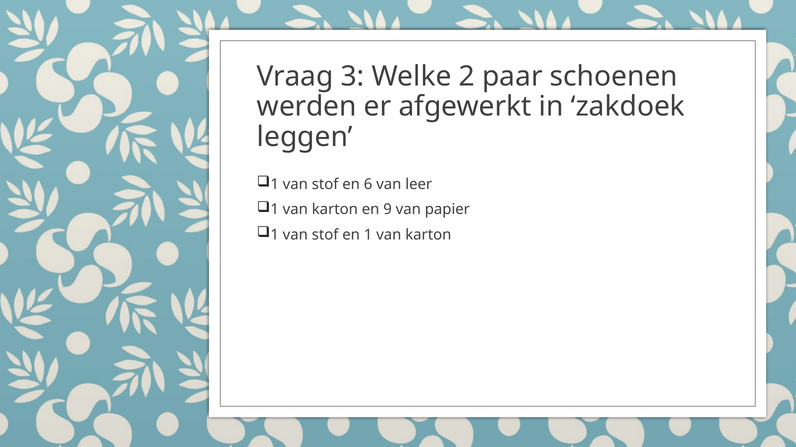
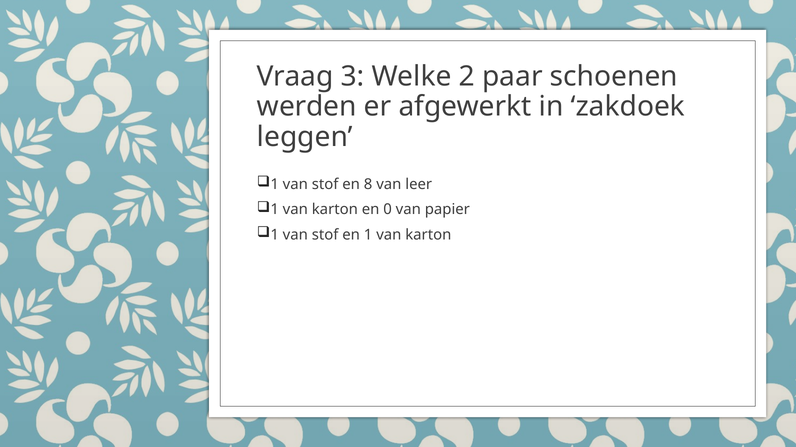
6: 6 -> 8
9: 9 -> 0
